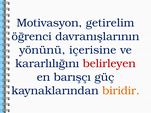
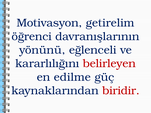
içerisine: içerisine -> eğlenceli
barışçı: barışçı -> edilme
biridir colour: orange -> red
